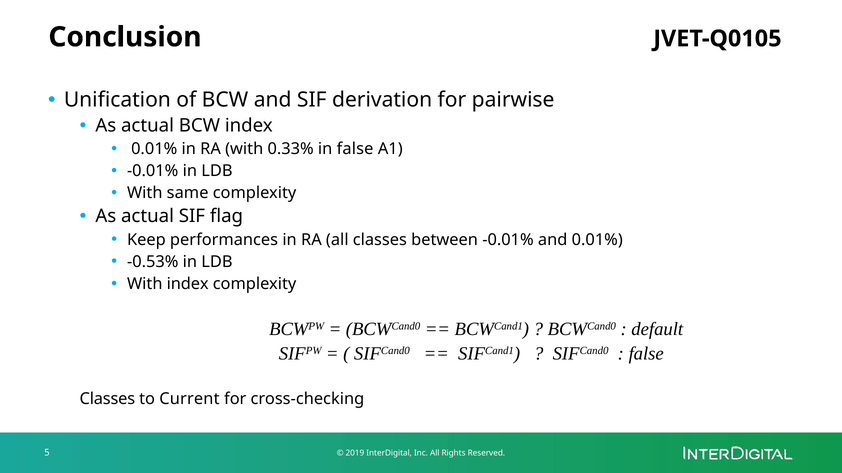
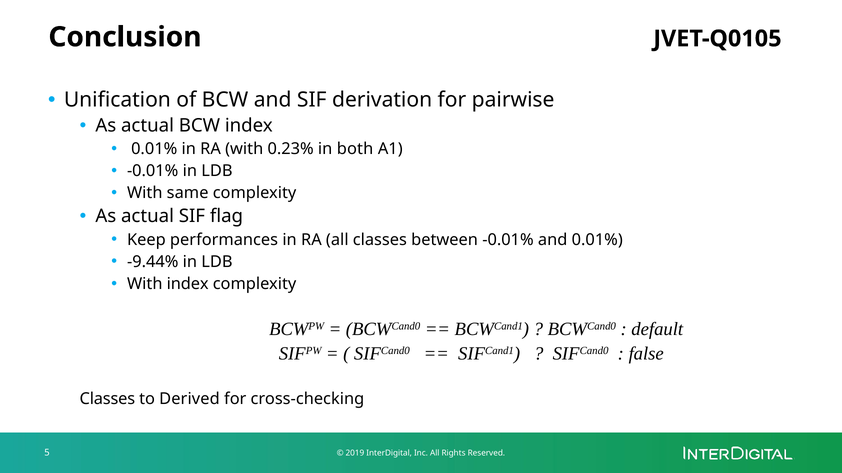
0.33%: 0.33% -> 0.23%
in false: false -> both
-0.53%: -0.53% -> -9.44%
Current: Current -> Derived
